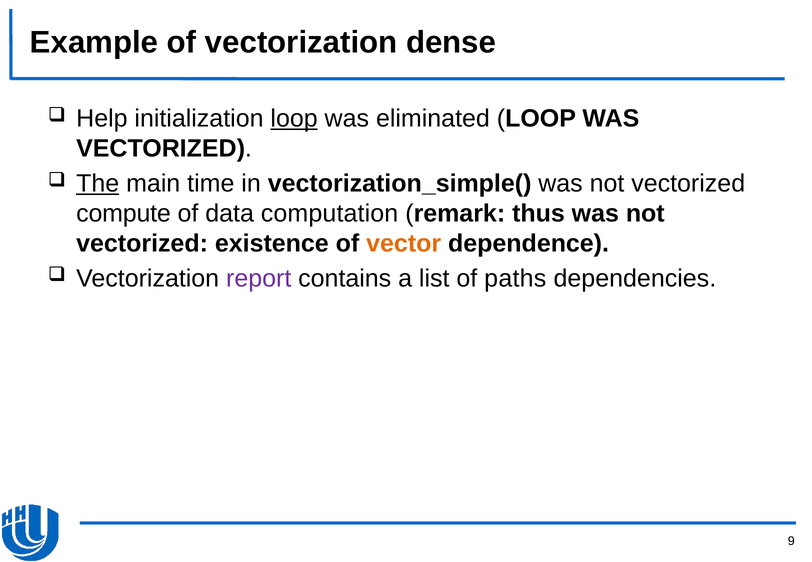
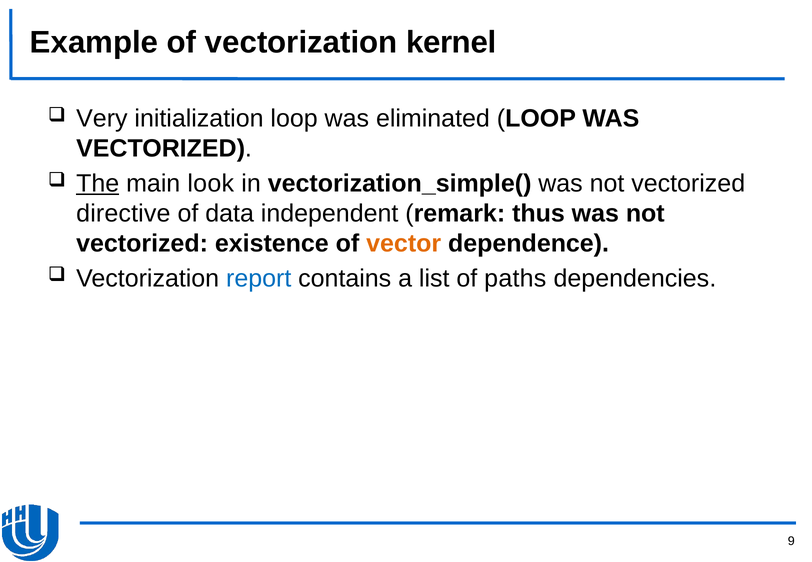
dense: dense -> kernel
Help: Help -> Very
loop at (294, 119) underline: present -> none
time: time -> look
compute: compute -> directive
computation: computation -> independent
report colour: purple -> blue
